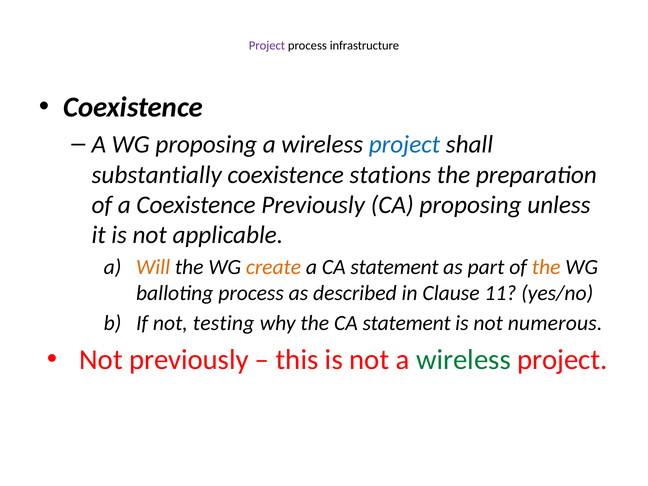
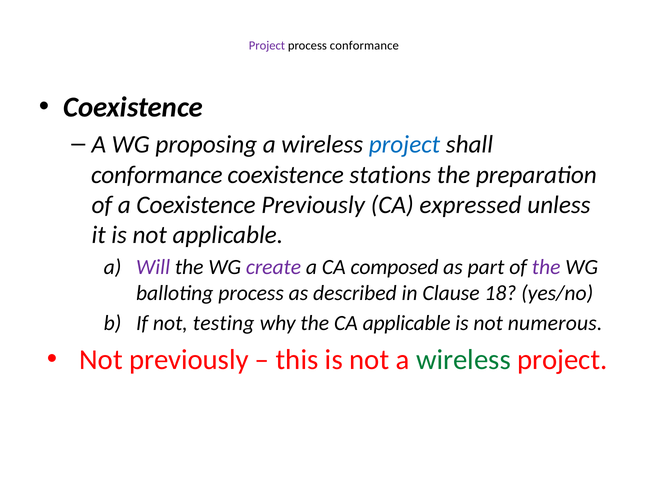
process infrastructure: infrastructure -> conformance
substantially at (157, 175): substantially -> conformance
CA proposing: proposing -> expressed
Will colour: orange -> purple
create colour: orange -> purple
a CA statement: statement -> composed
the at (546, 267) colour: orange -> purple
11: 11 -> 18
the CA statement: statement -> applicable
